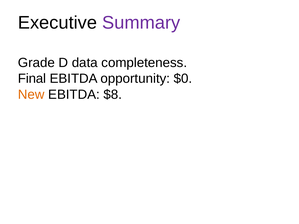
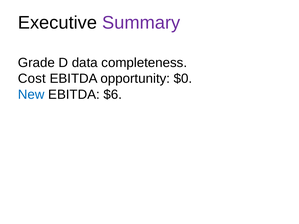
Final: Final -> Cost
New colour: orange -> blue
$8: $8 -> $6
